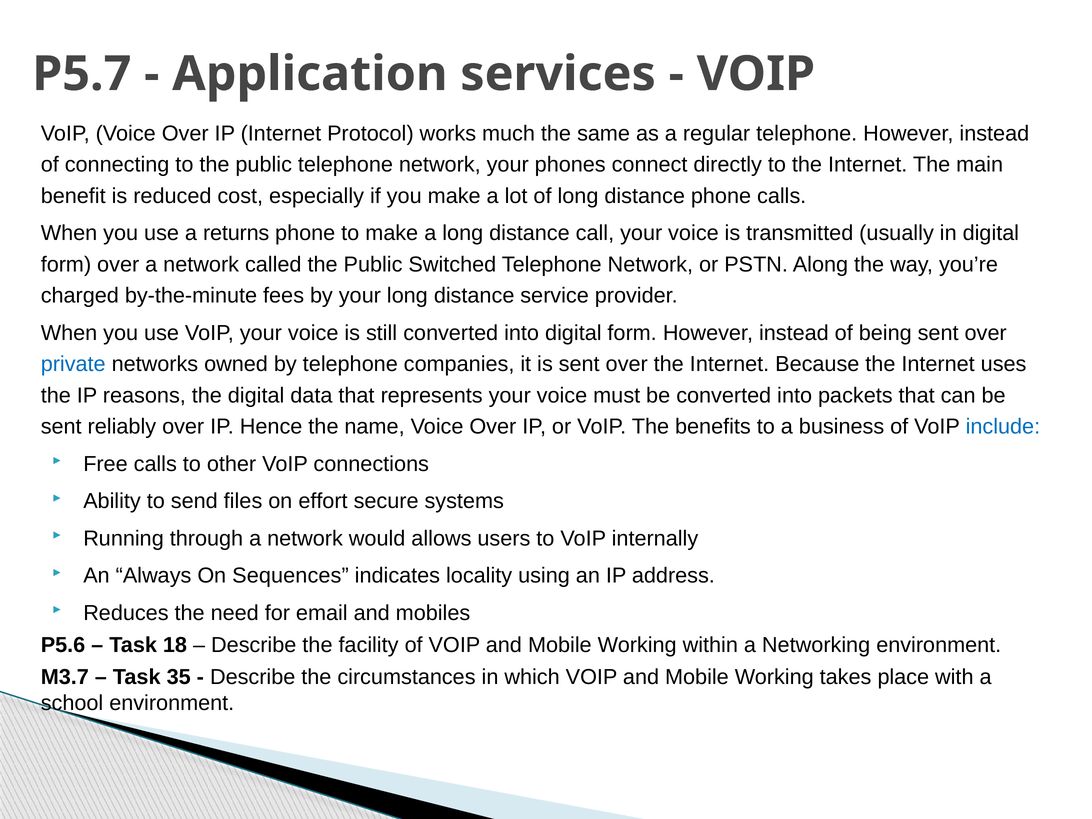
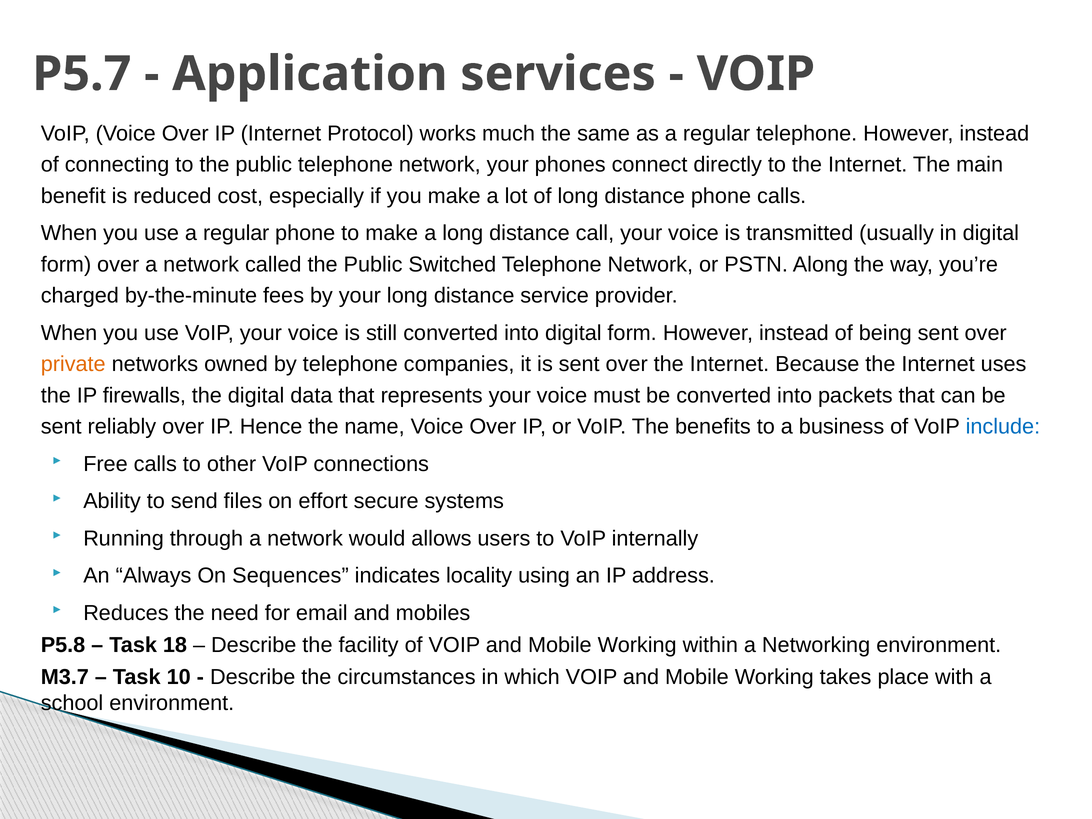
use a returns: returns -> regular
private colour: blue -> orange
reasons: reasons -> firewalls
P5.6: P5.6 -> P5.8
35: 35 -> 10
